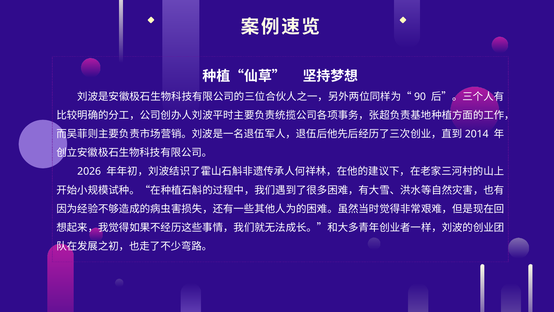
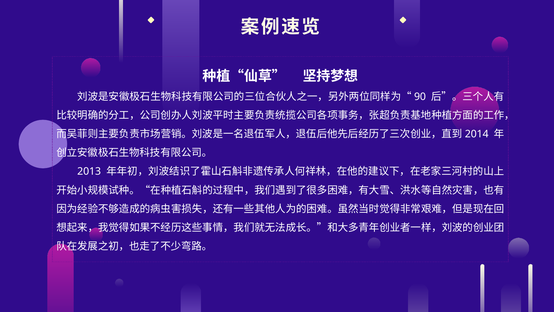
2026: 2026 -> 2013
